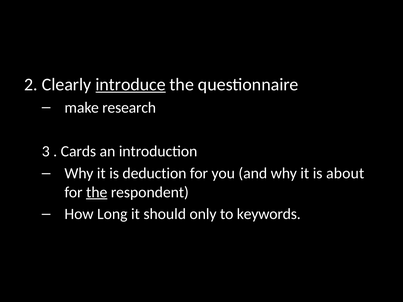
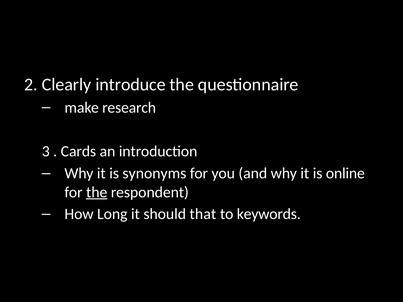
introduce underline: present -> none
deduction: deduction -> synonyms
about: about -> online
only: only -> that
